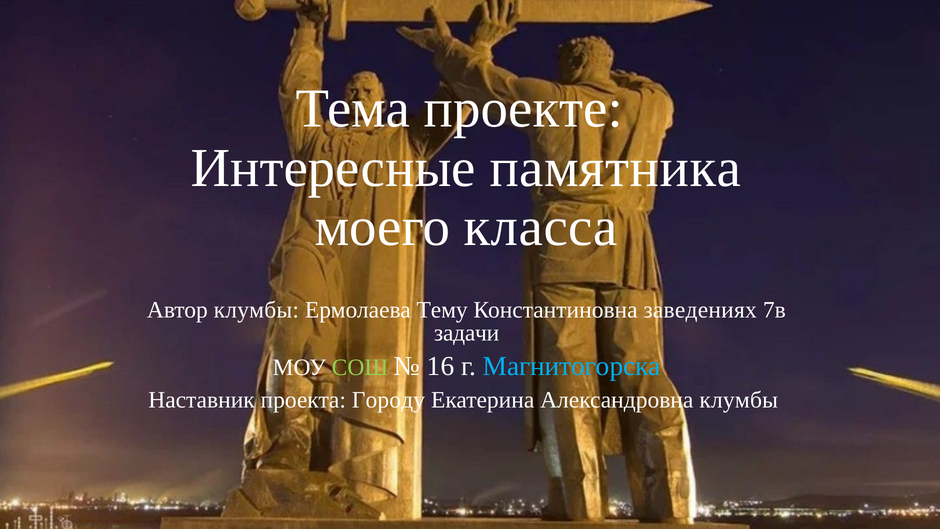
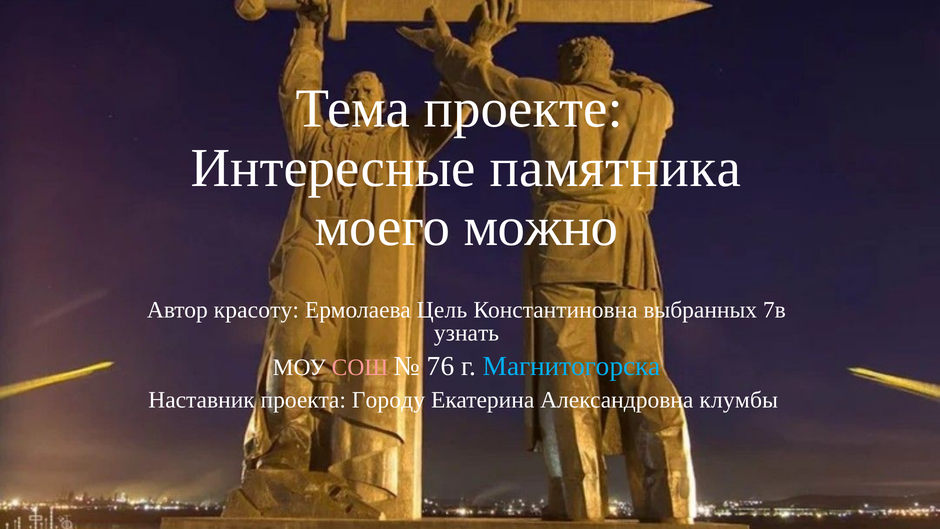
класса: класса -> можно
Автор клумбы: клумбы -> красоту
Тему: Тему -> Цель
заведениях: заведениях -> выбранных
задачи: задачи -> узнать
СОШ colour: light green -> pink
16: 16 -> 76
